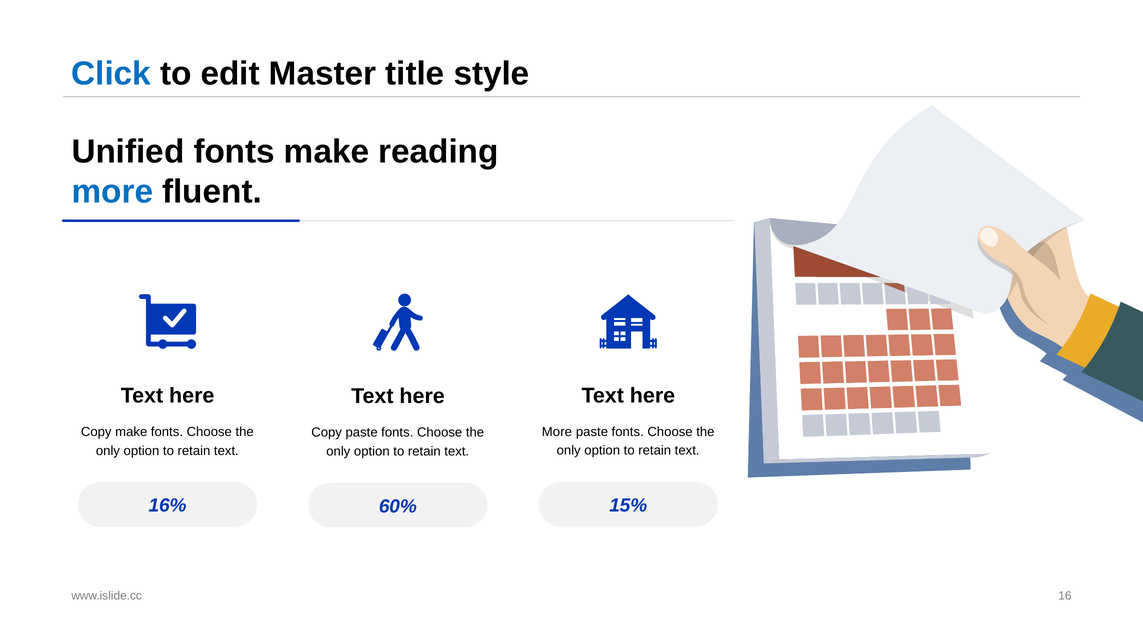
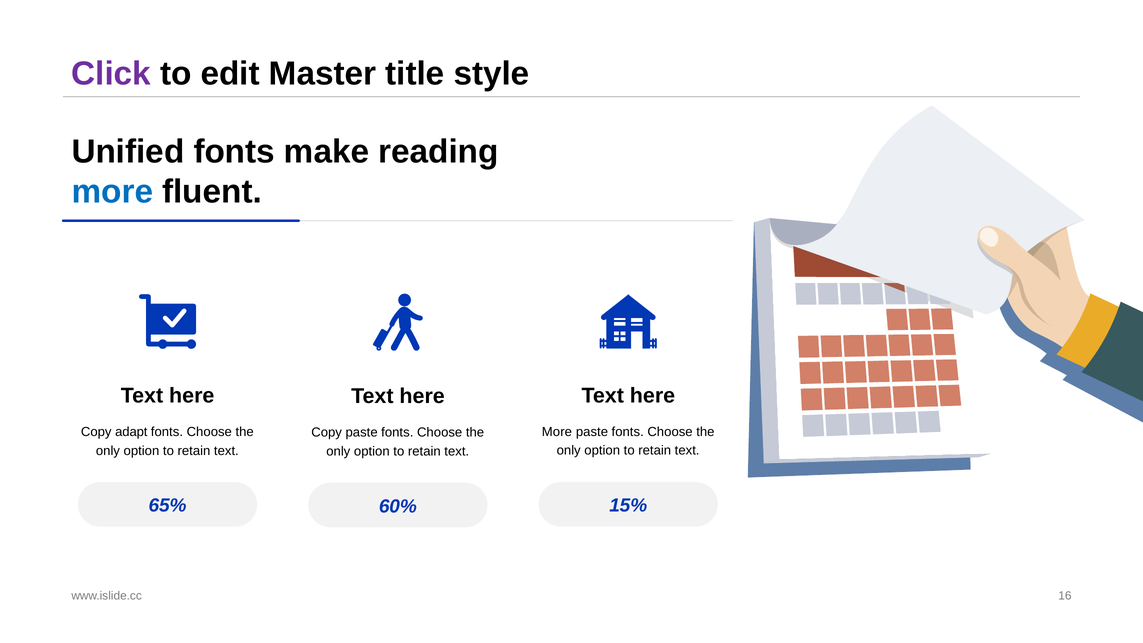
Click colour: blue -> purple
Copy make: make -> adapt
16%: 16% -> 65%
